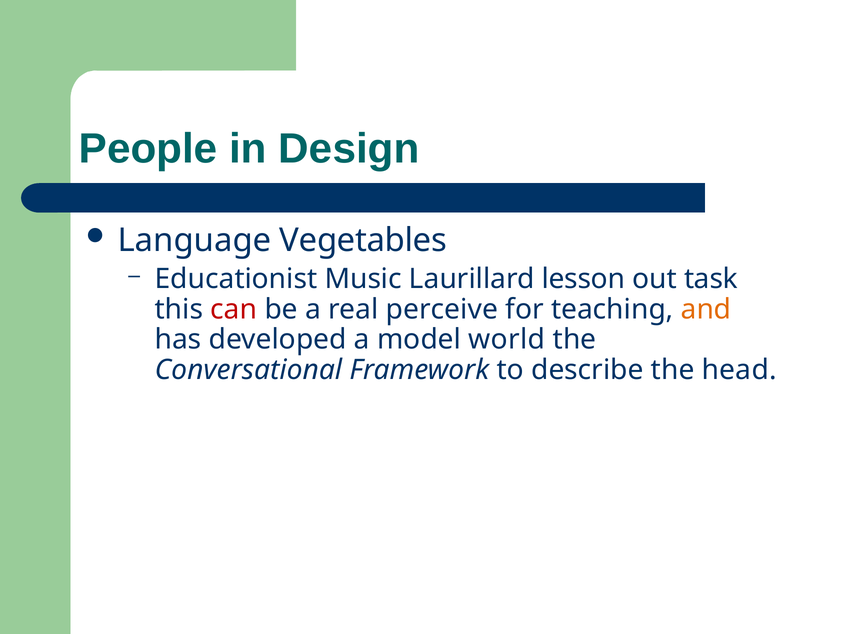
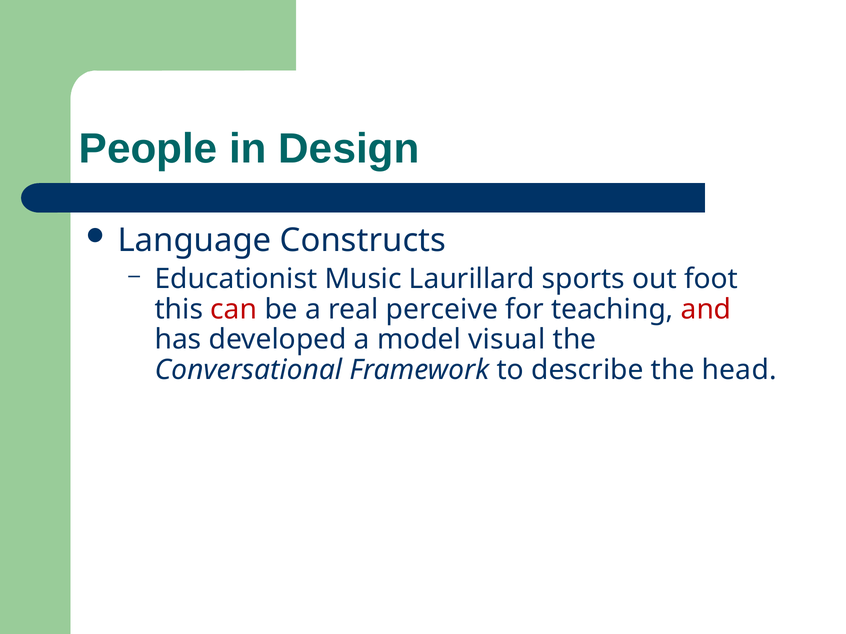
Vegetables: Vegetables -> Constructs
lesson: lesson -> sports
task: task -> foot
and colour: orange -> red
world: world -> visual
